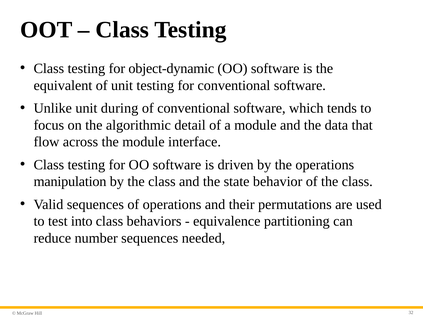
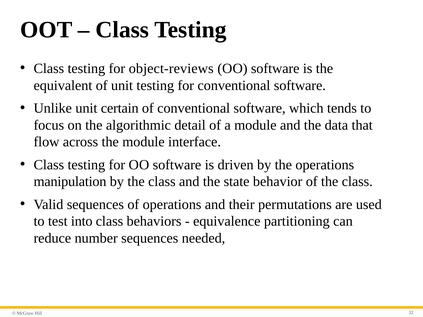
object-dynamic: object-dynamic -> object-reviews
during: during -> certain
